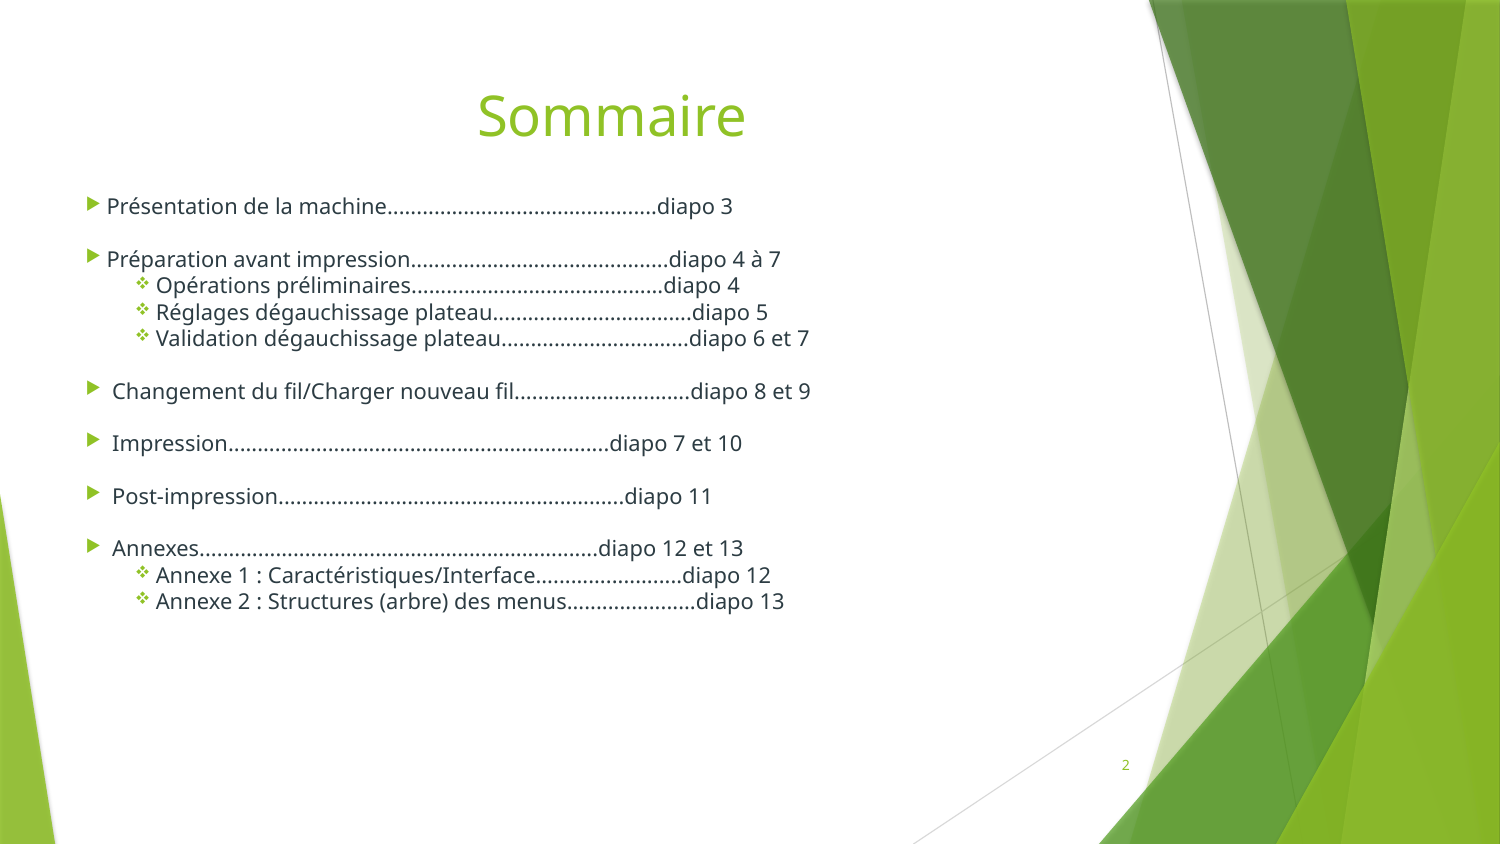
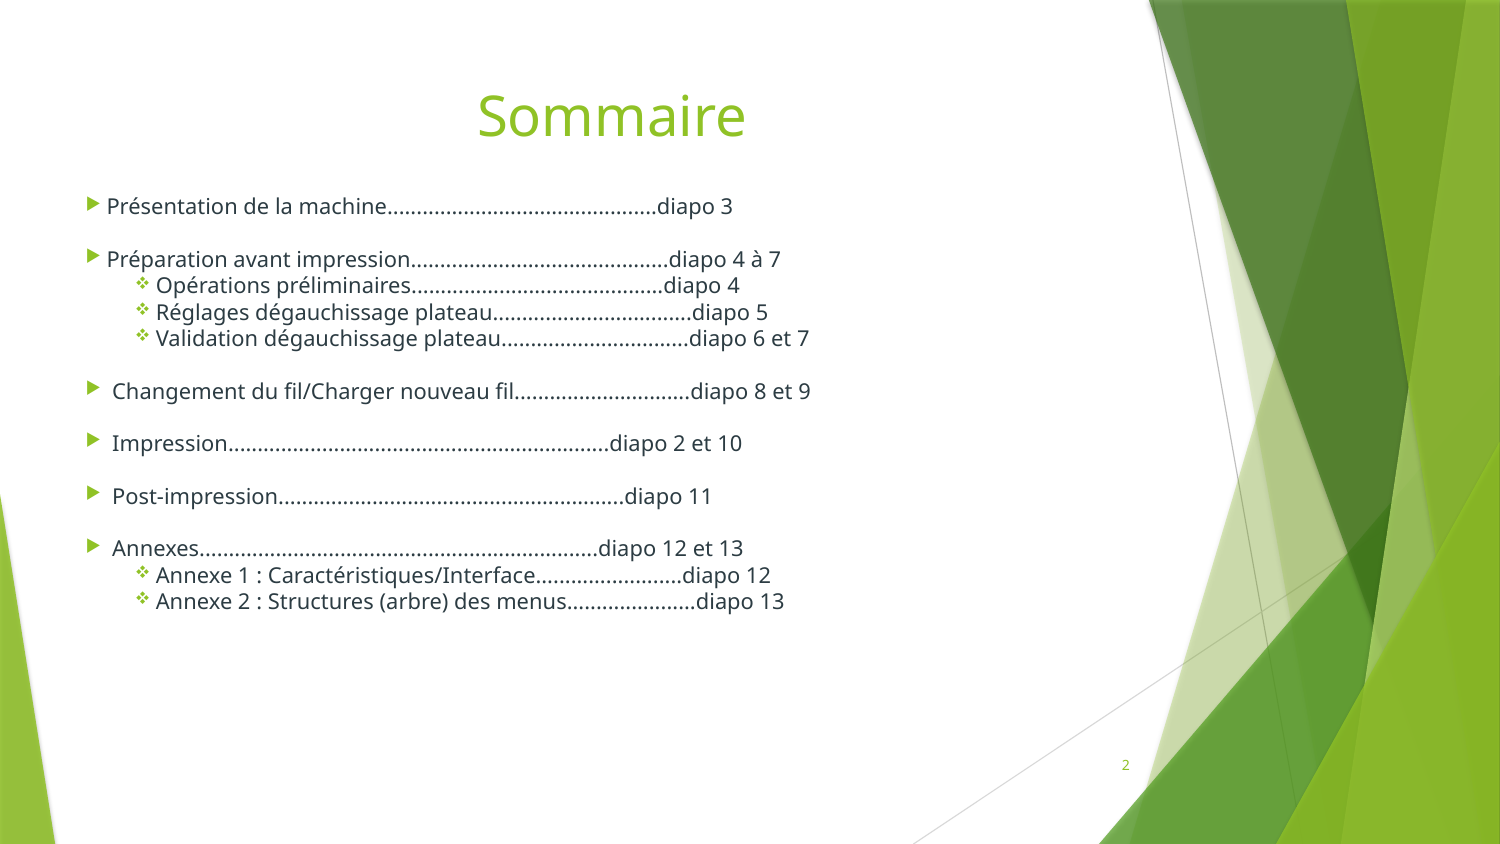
Impression.................................................................diapo 7: 7 -> 2
